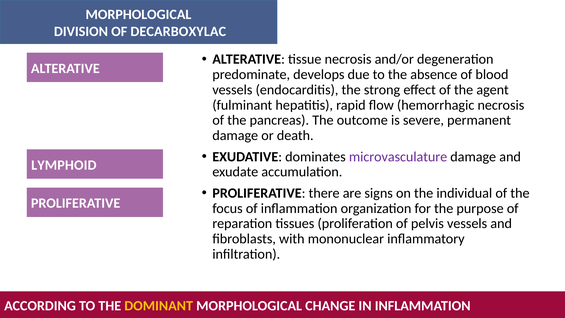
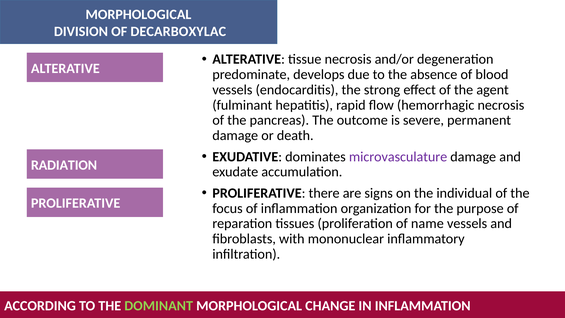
LYMPHOID: LYMPHOID -> RADIATION
pelvis: pelvis -> name
DOMINANT colour: yellow -> light green
